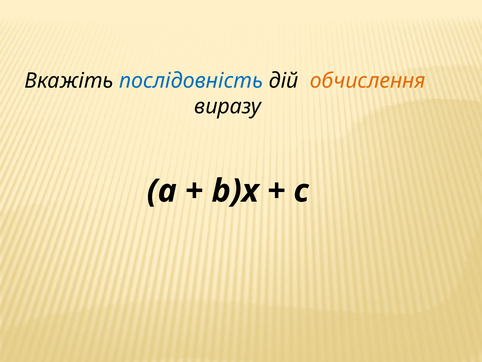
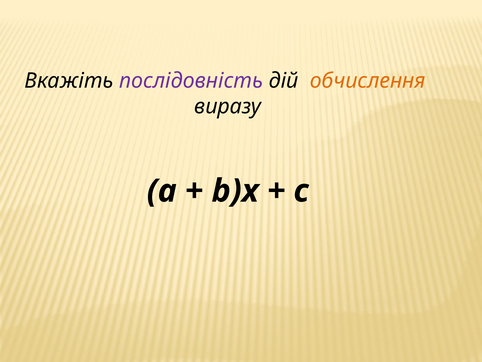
послідовність colour: blue -> purple
